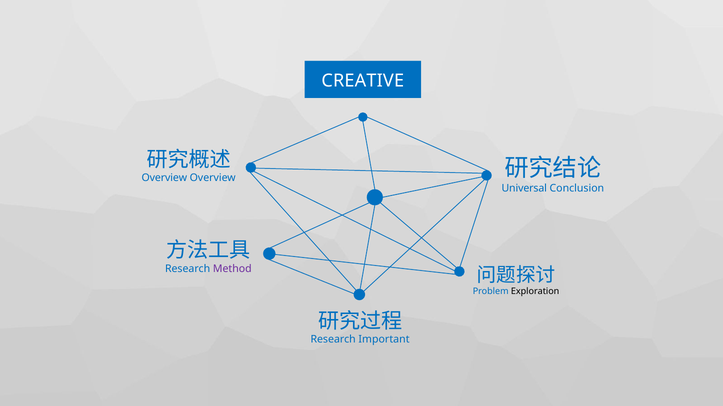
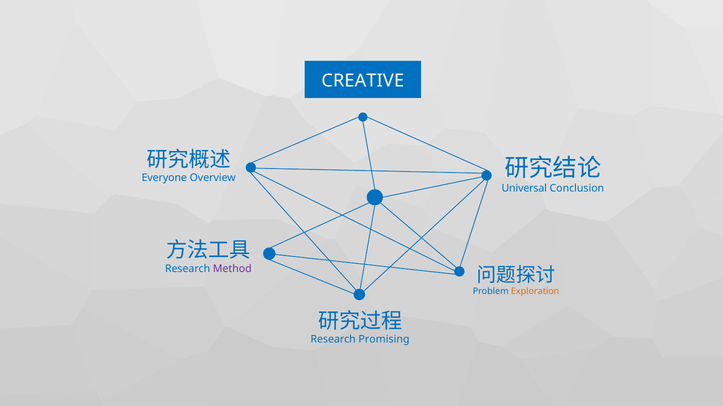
Overview at (164, 178): Overview -> Everyone
Exploration colour: black -> orange
Important: Important -> Promising
